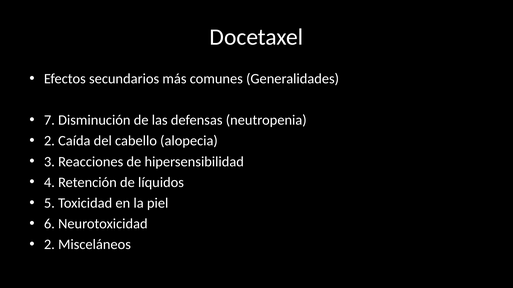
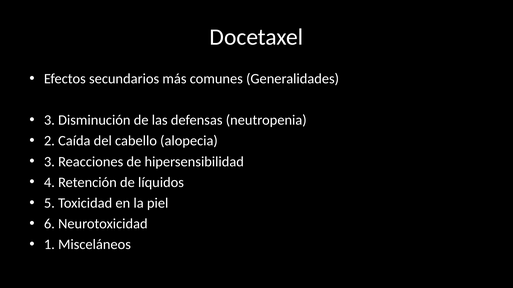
7 at (49, 120): 7 -> 3
2 at (49, 245): 2 -> 1
